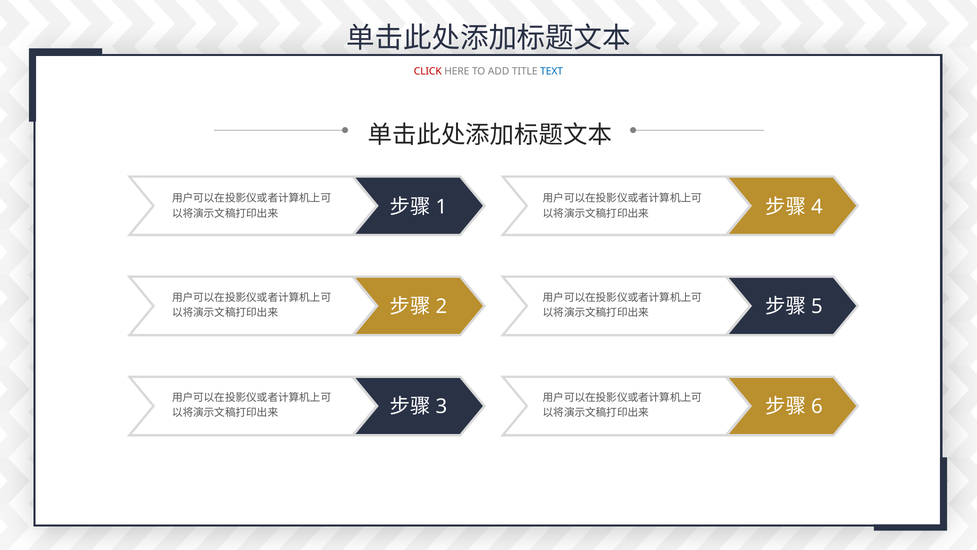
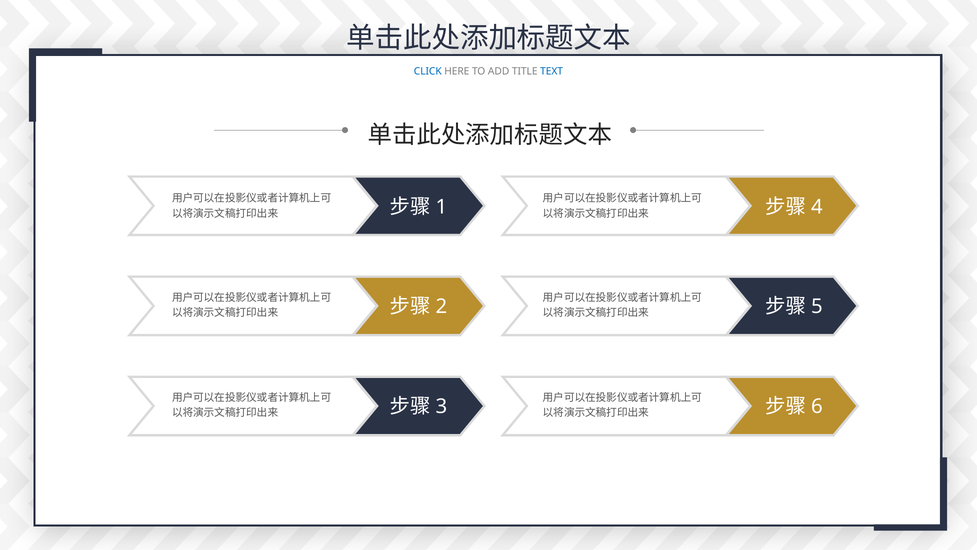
CLICK colour: red -> blue
